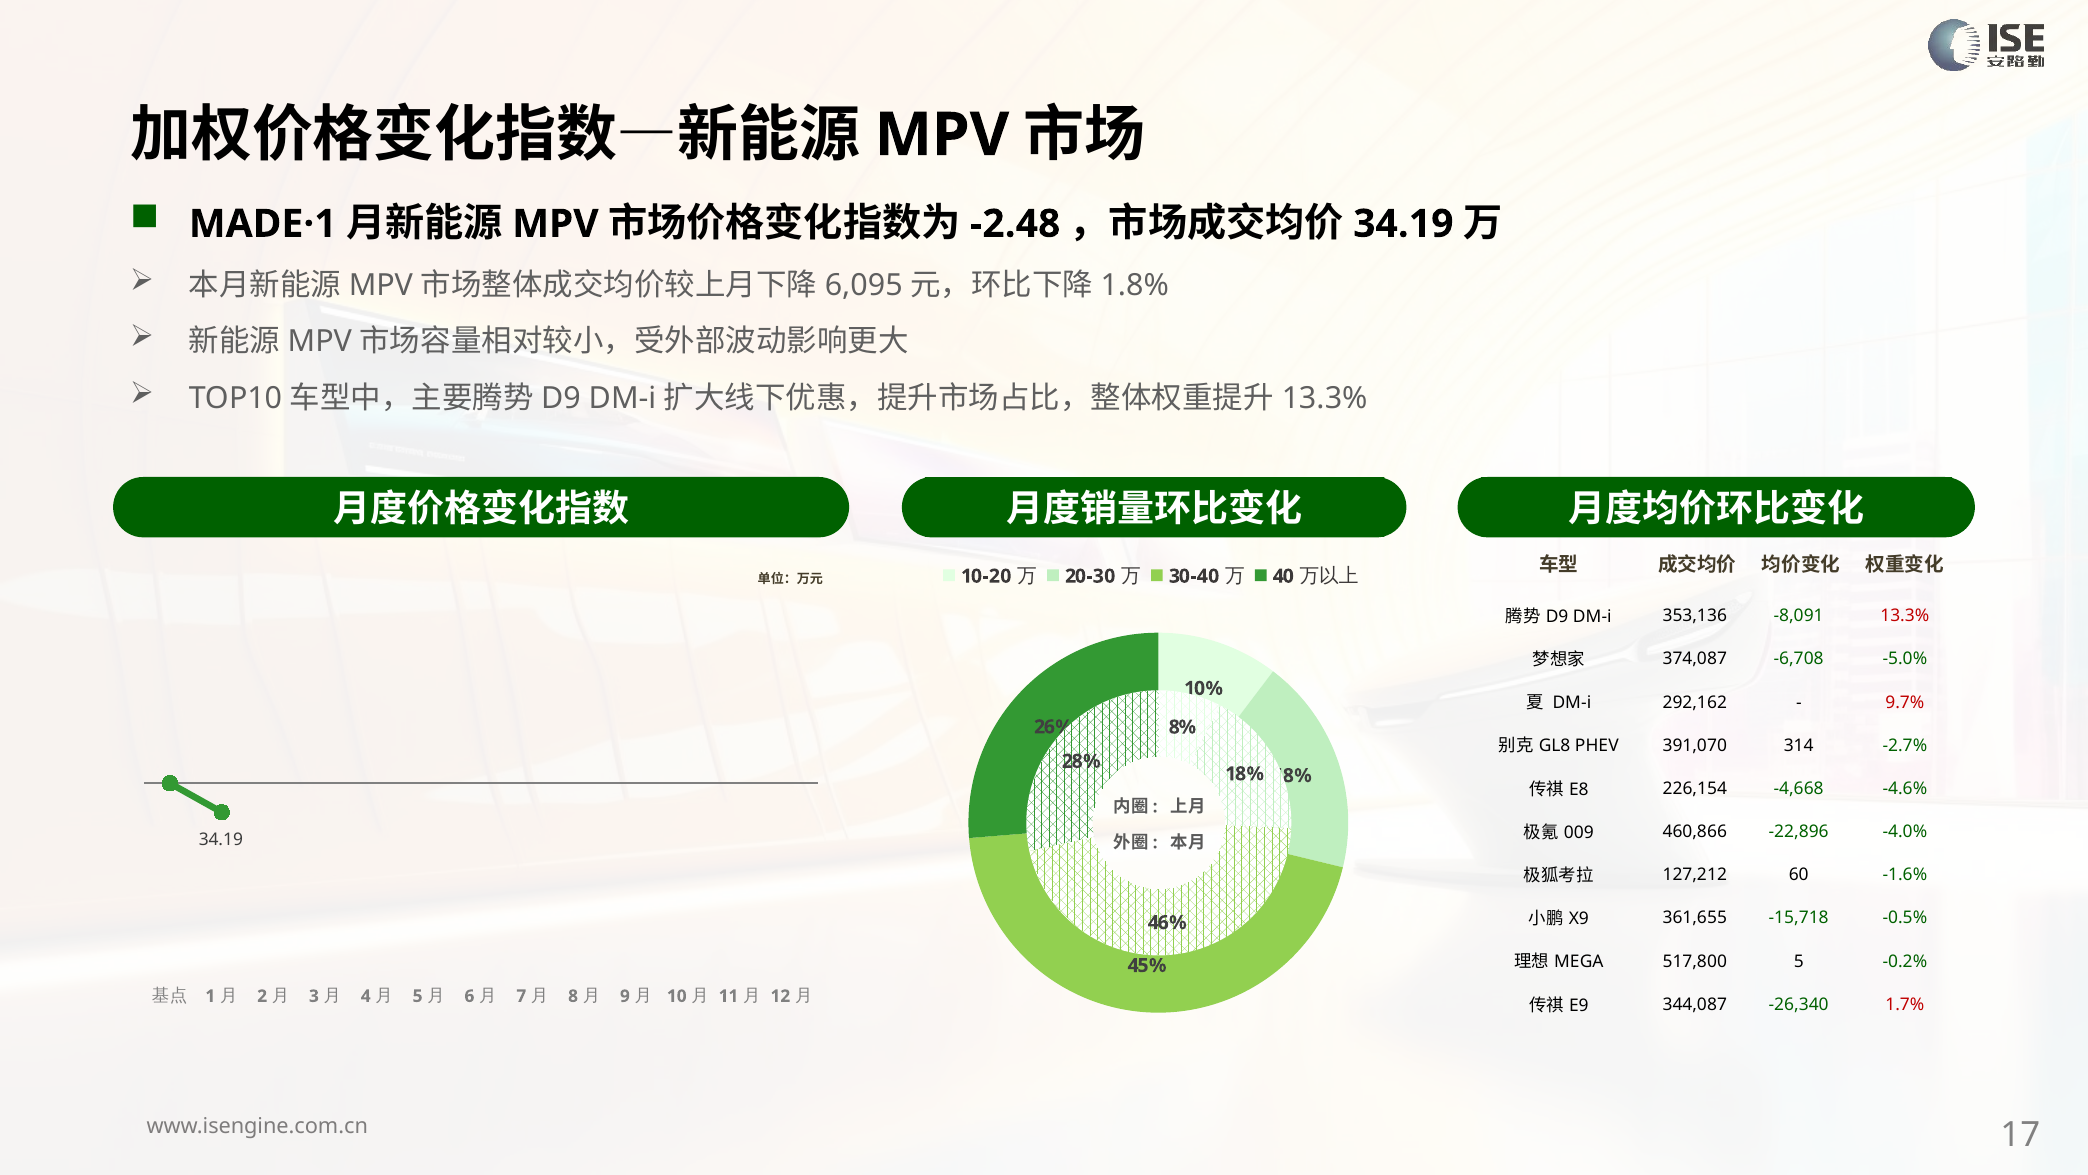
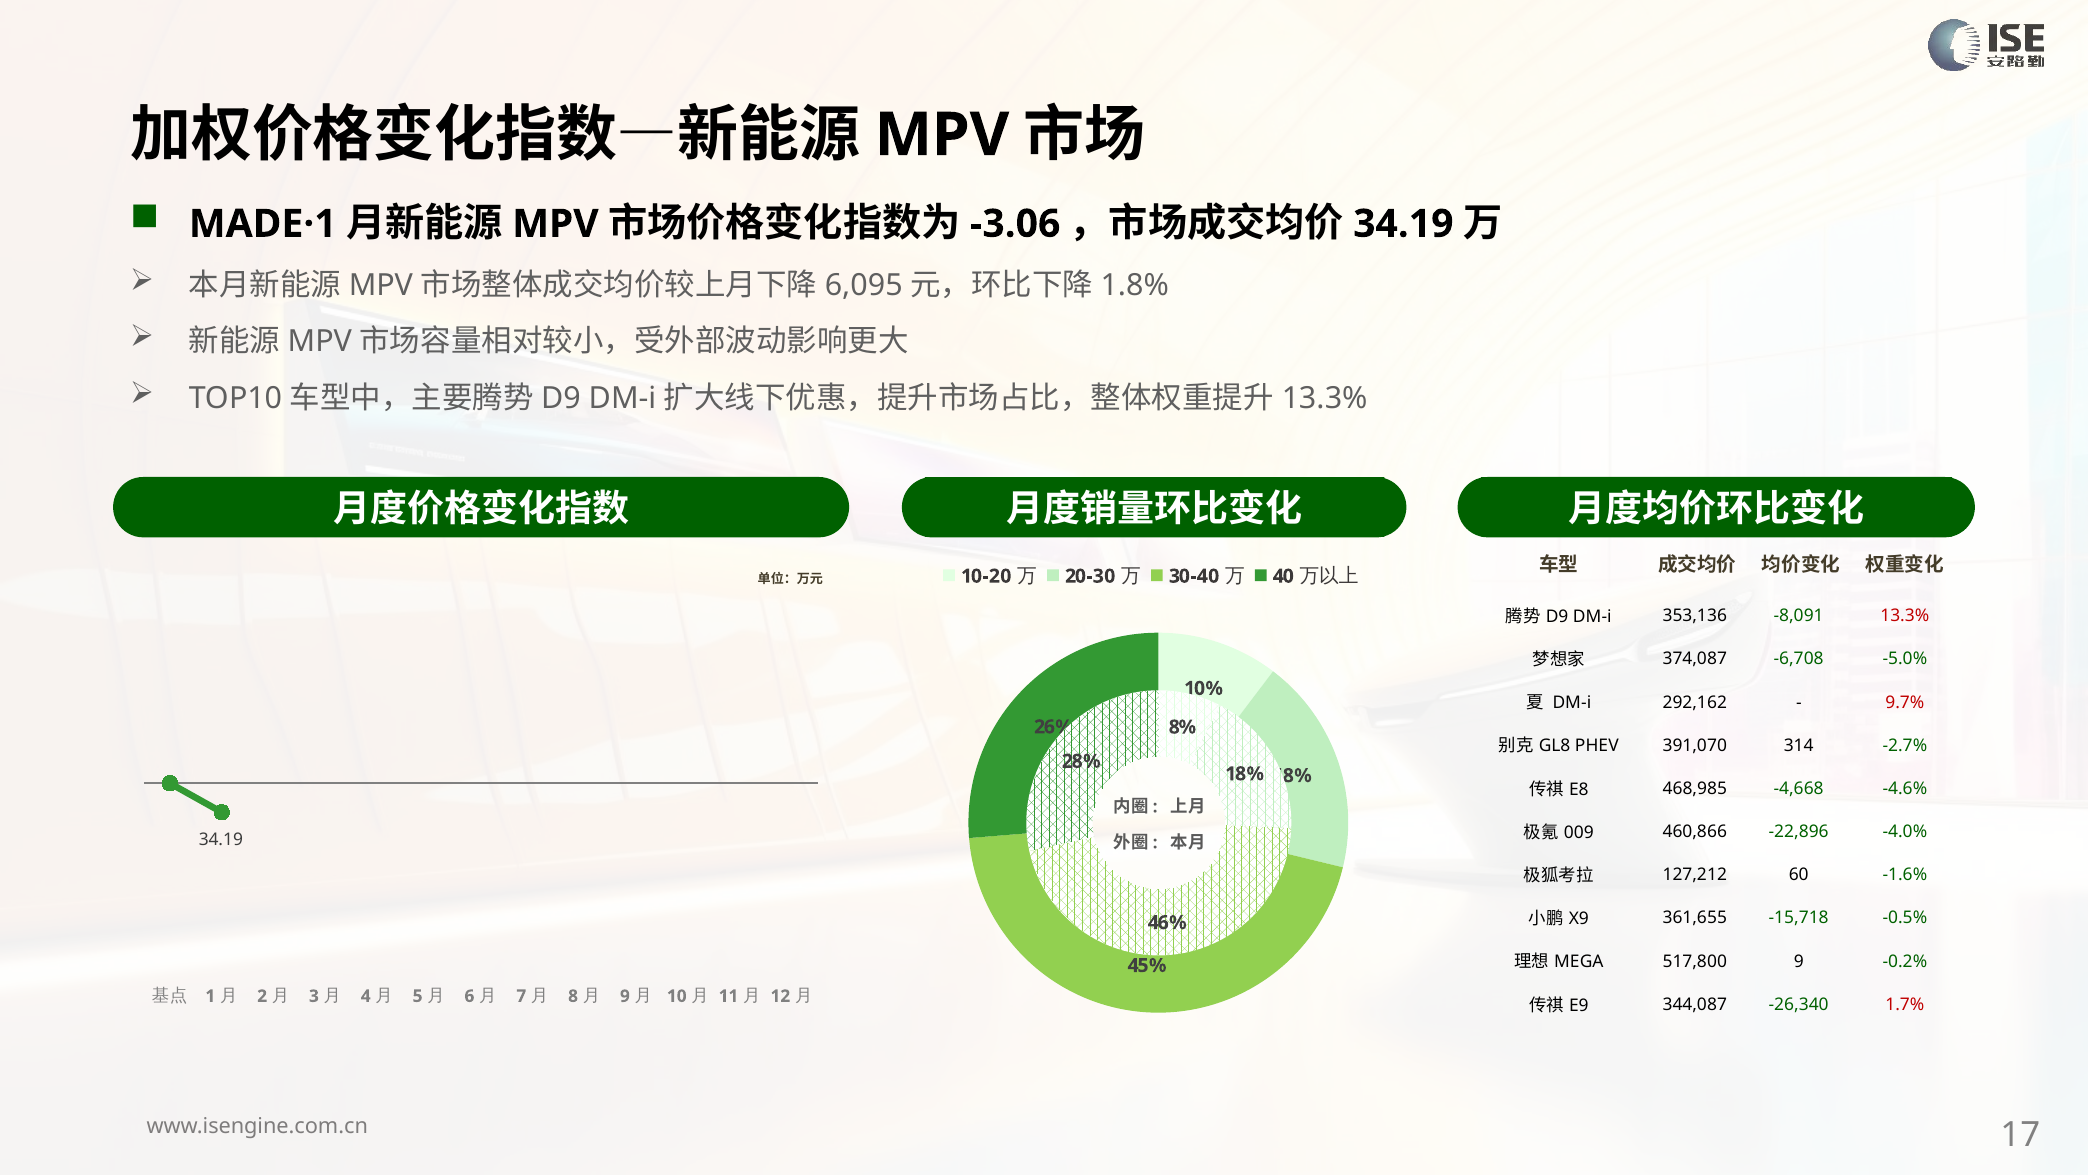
-2.48: -2.48 -> -3.06
226,154: 226,154 -> 468,985
517,800 5: 5 -> 9
